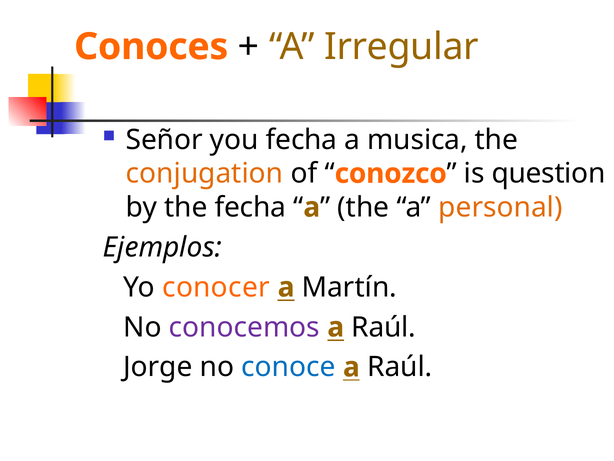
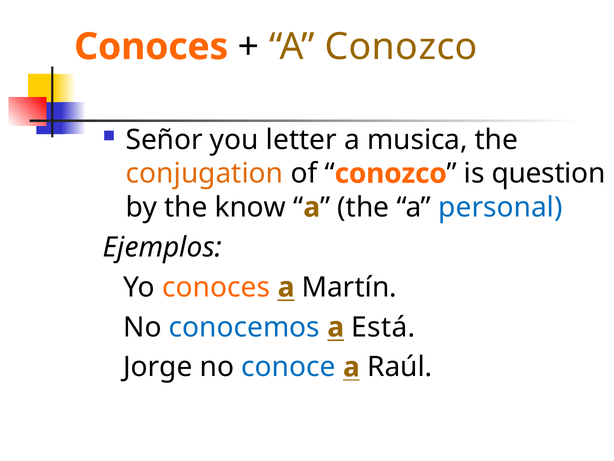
A Irregular: Irregular -> Conozco
you fecha: fecha -> letter
the fecha: fecha -> know
personal colour: orange -> blue
Yo conocer: conocer -> conoces
conocemos colour: purple -> blue
Raúl at (384, 327): Raúl -> Está
